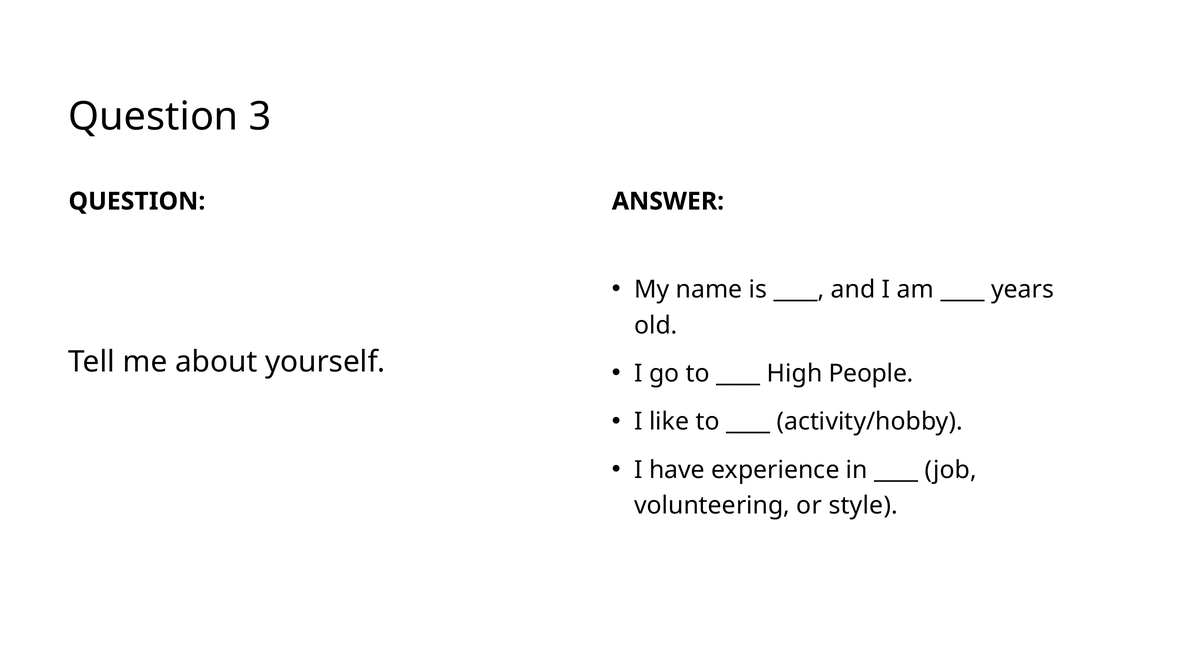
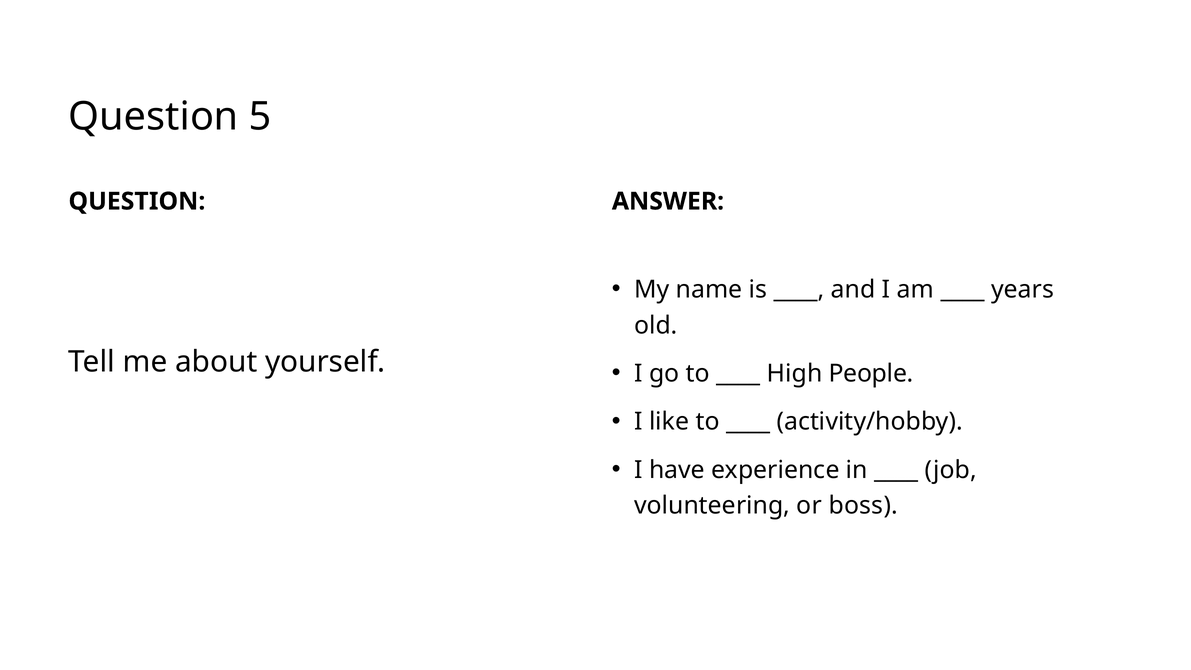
3: 3 -> 5
style: style -> boss
